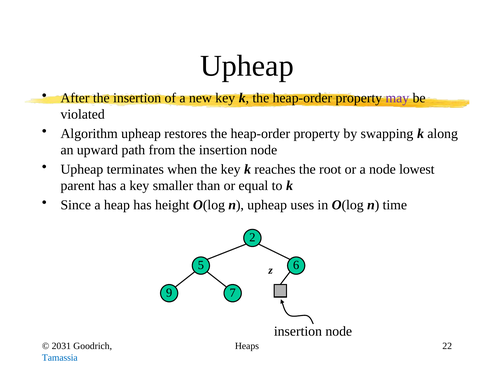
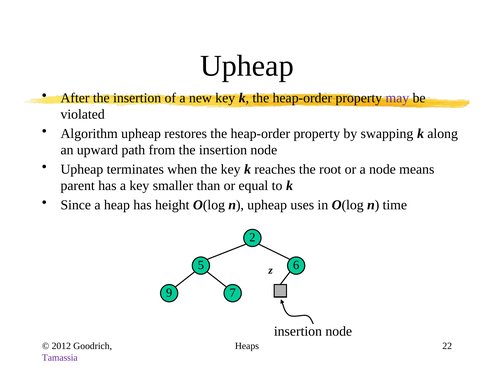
lowest: lowest -> means
2031: 2031 -> 2012
Tamassia colour: blue -> purple
